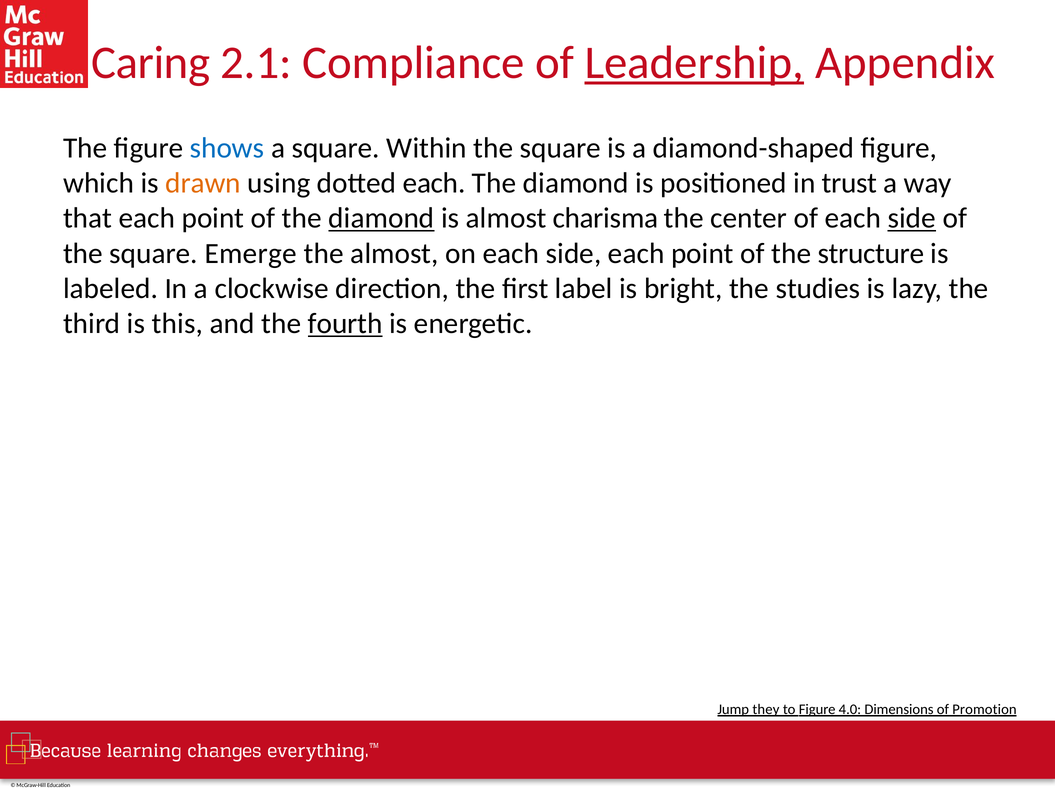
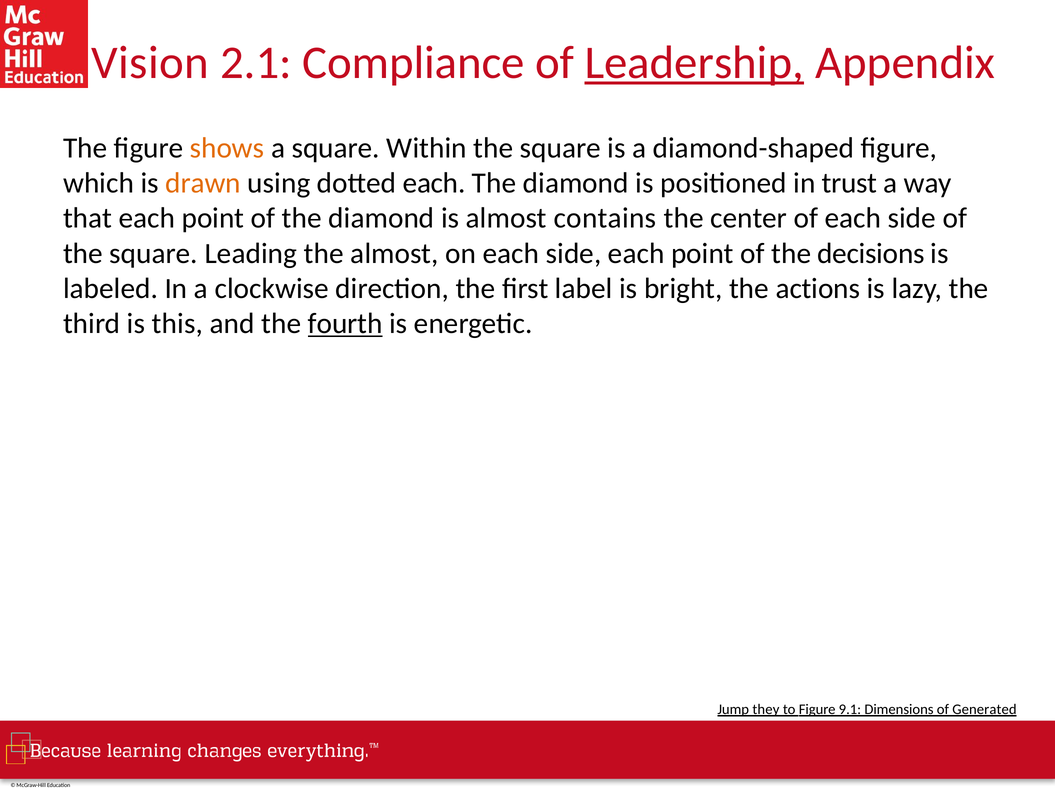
Caring: Caring -> Vision
shows colour: blue -> orange
diamond at (381, 218) underline: present -> none
charisma: charisma -> contains
side at (912, 218) underline: present -> none
Emerge: Emerge -> Leading
structure: structure -> decisions
studies: studies -> actions
4.0: 4.0 -> 9.1
Promotion: Promotion -> Generated
